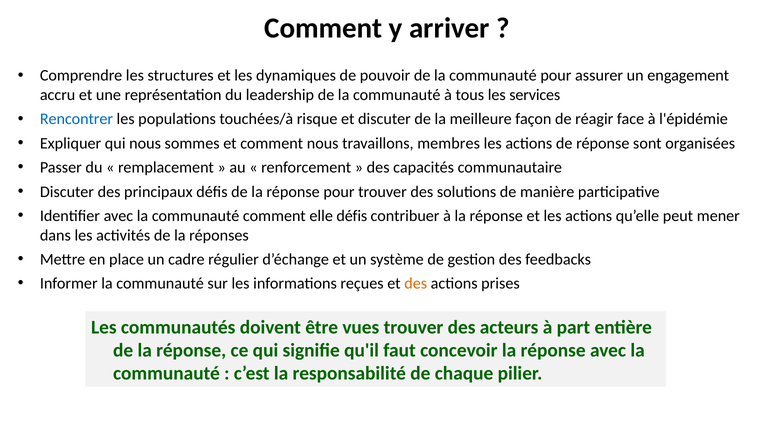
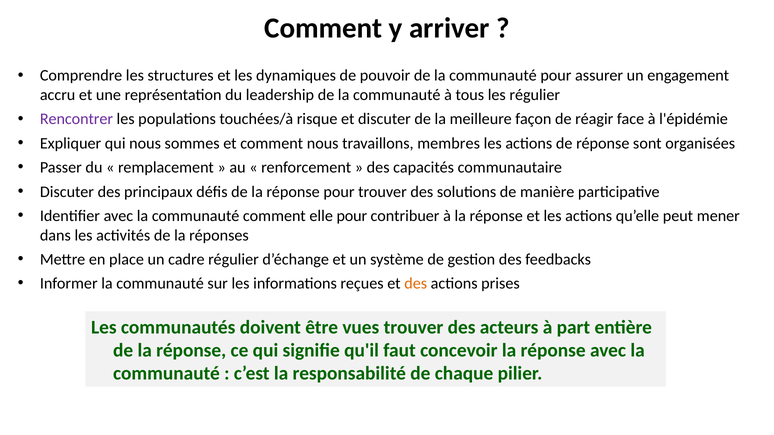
les services: services -> régulier
Rencontrer colour: blue -> purple
elle défis: défis -> pour
